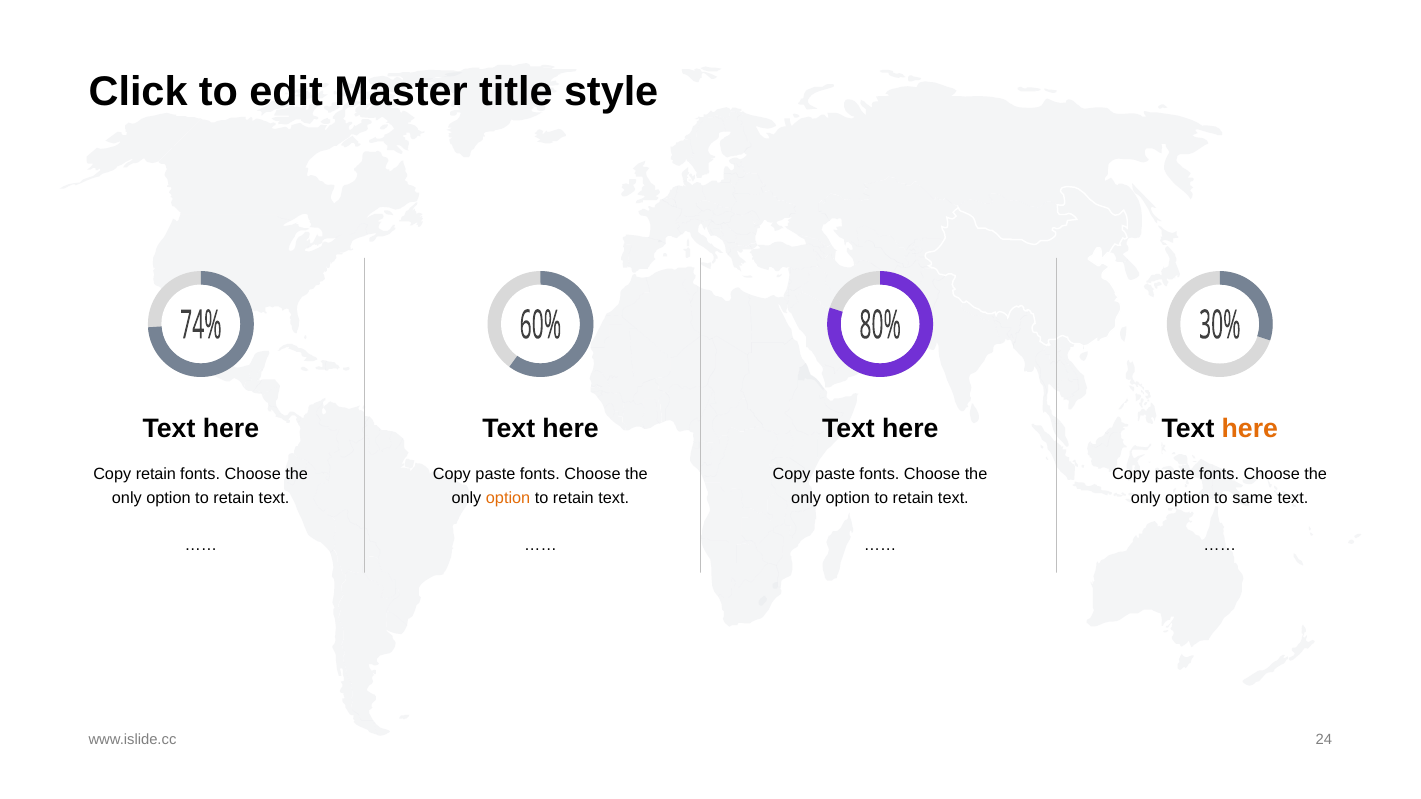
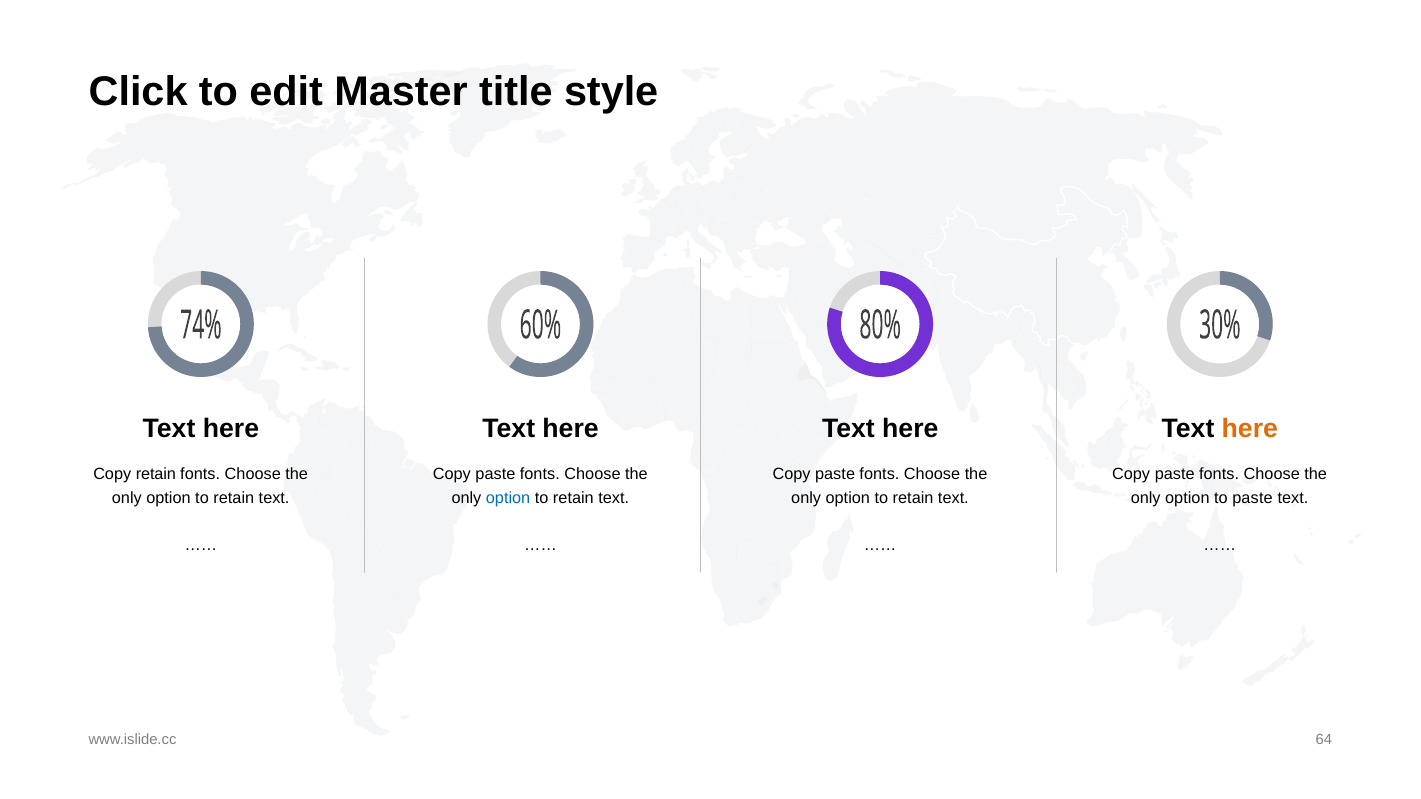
option at (508, 498) colour: orange -> blue
to same: same -> paste
24: 24 -> 64
